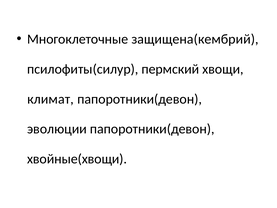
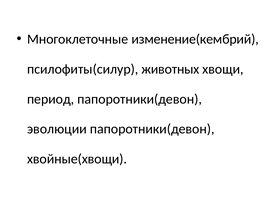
защищена(кембрий: защищена(кембрий -> изменение(кембрий
пермский: пермский -> животных
климат: климат -> период
